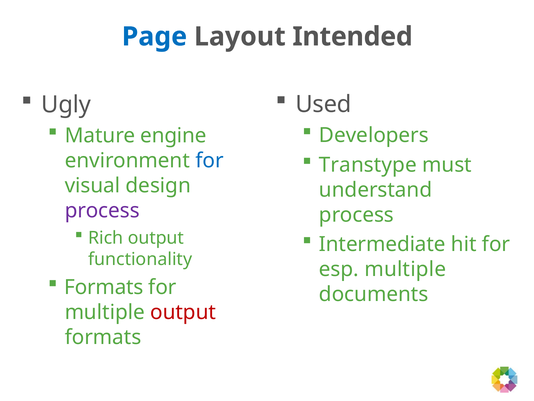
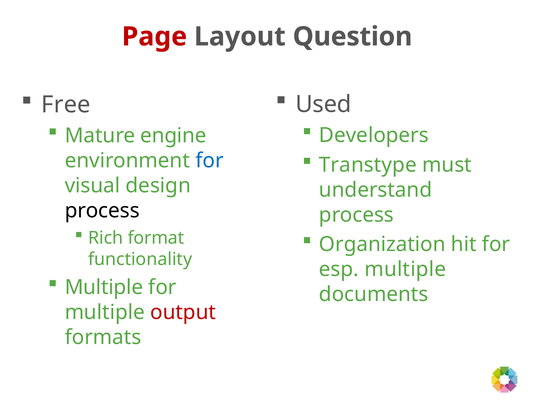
Page colour: blue -> red
Intended: Intended -> Question
Ugly: Ugly -> Free
process at (102, 210) colour: purple -> black
Rich output: output -> format
Intermediate: Intermediate -> Organization
Formats at (104, 287): Formats -> Multiple
